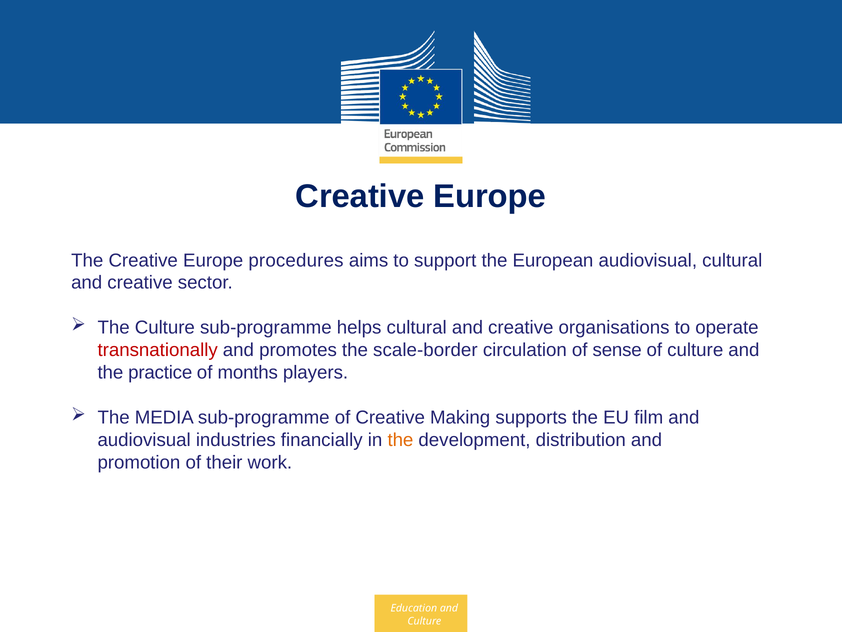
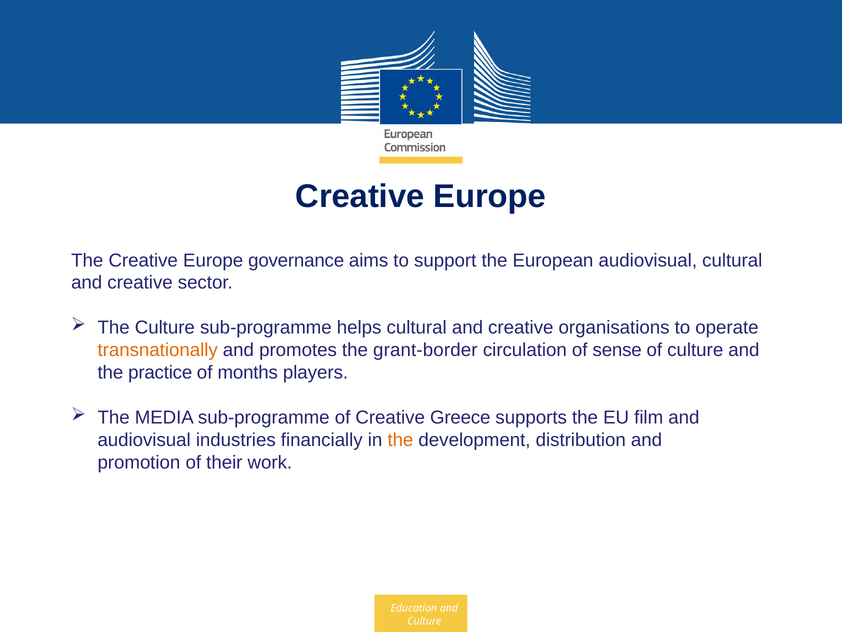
procedures: procedures -> governance
transnationally colour: red -> orange
scale-border: scale-border -> grant-border
Making: Making -> Greece
